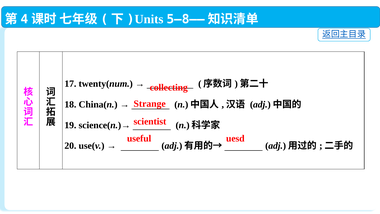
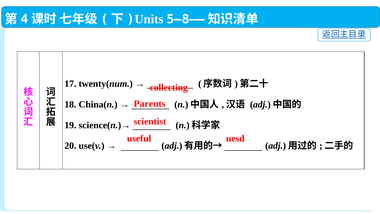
Strange: Strange -> Parents
